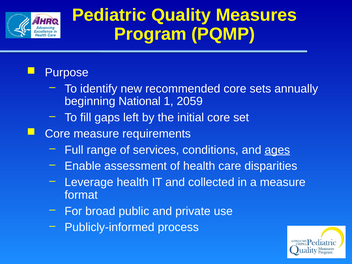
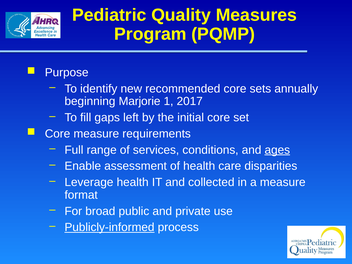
National: National -> Marjorie
2059: 2059 -> 2017
Publicly-informed underline: none -> present
